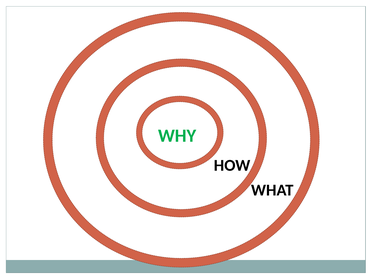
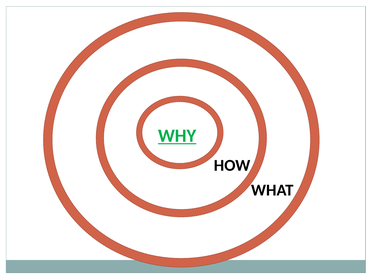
WHY underline: none -> present
